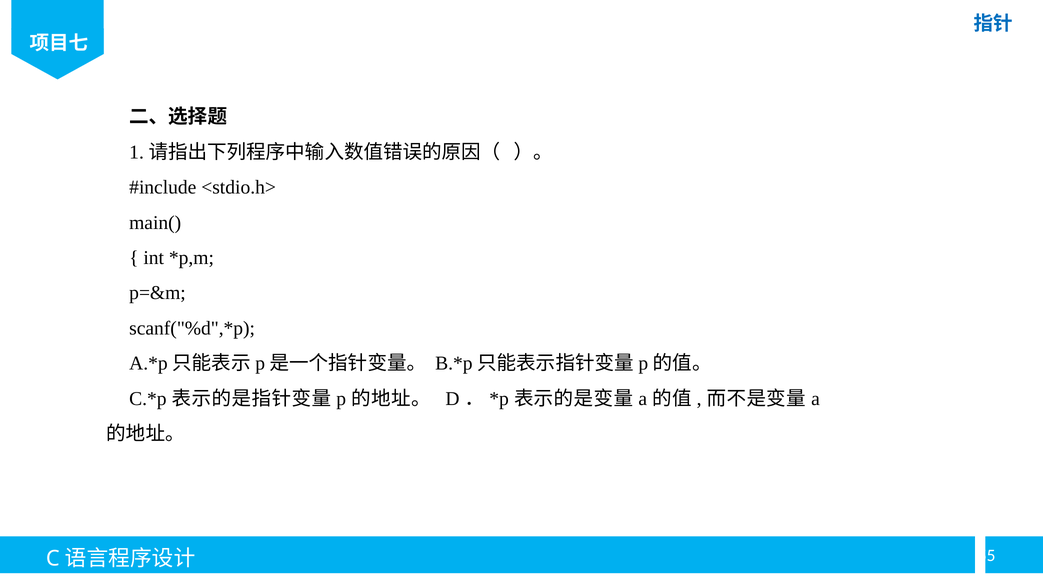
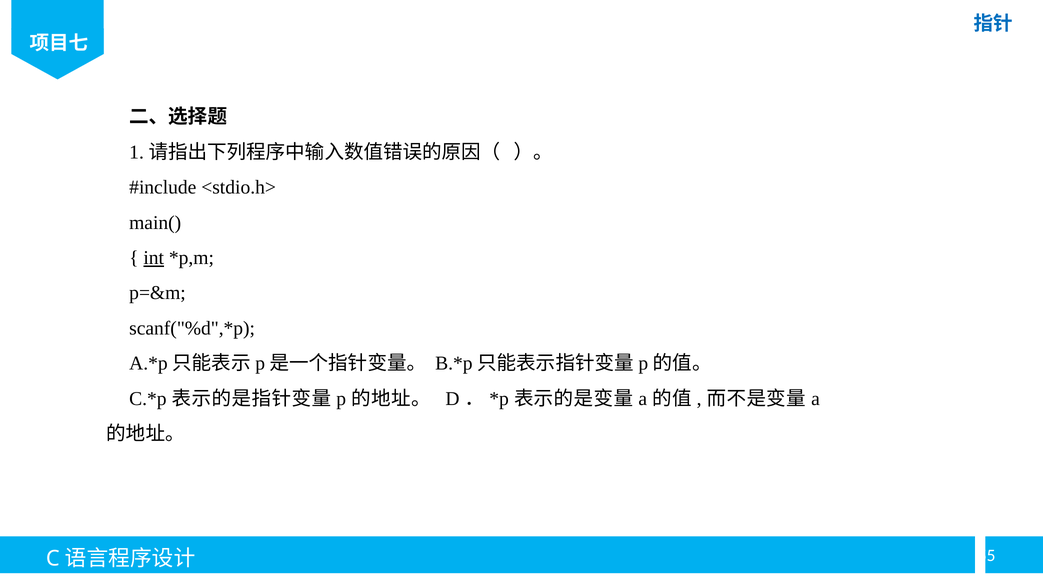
int underline: none -> present
